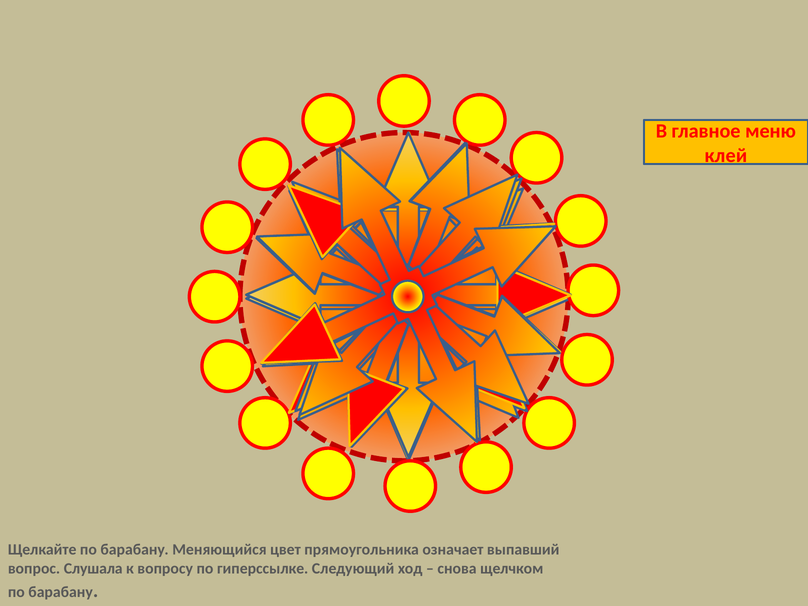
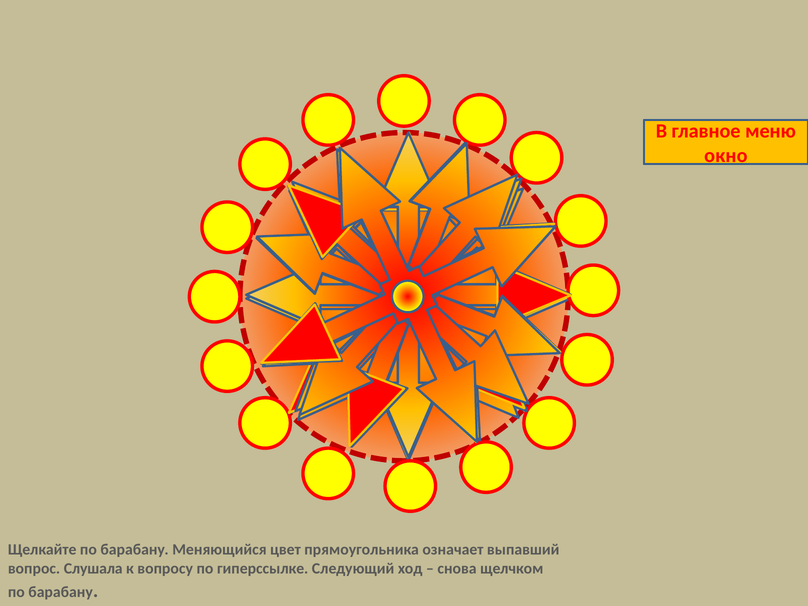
клей: клей -> окно
